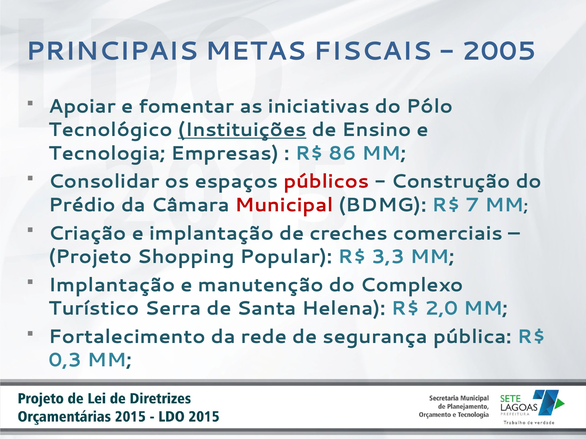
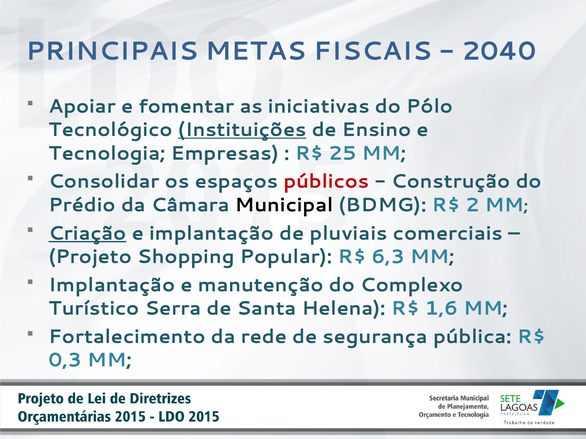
2005: 2005 -> 2040
86: 86 -> 25
Municipal colour: red -> black
7: 7 -> 2
Criação underline: none -> present
creches: creches -> pluviais
3,3: 3,3 -> 6,3
2,0: 2,0 -> 1,6
